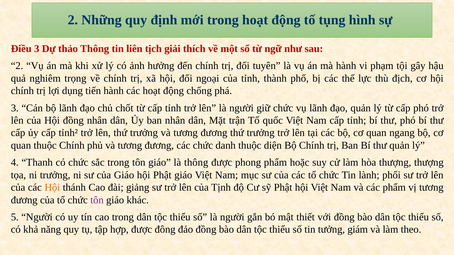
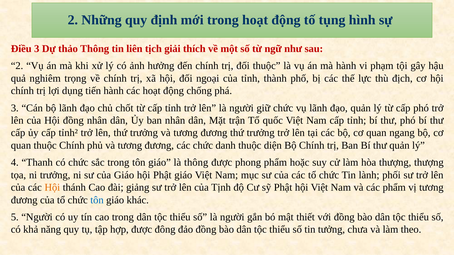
đối tuyên: tuyên -> thuộc
tôn at (97, 200) colour: purple -> blue
giám: giám -> chưa
